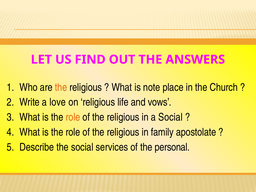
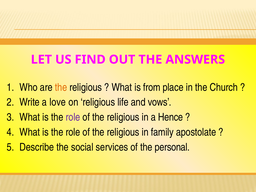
note: note -> from
role at (73, 117) colour: orange -> purple
a Social: Social -> Hence
